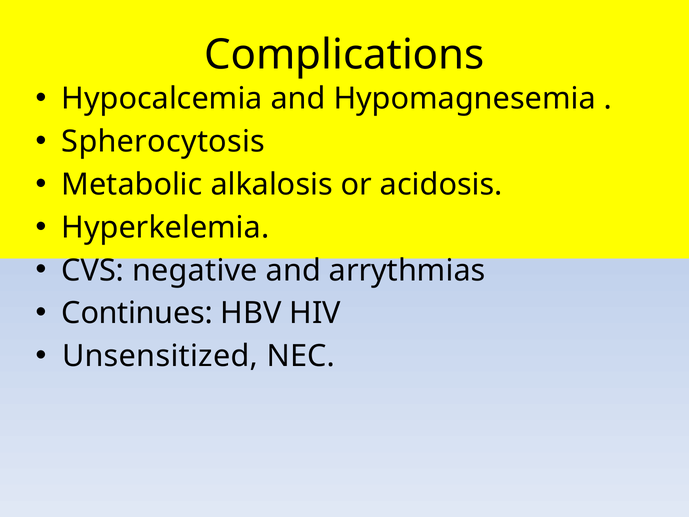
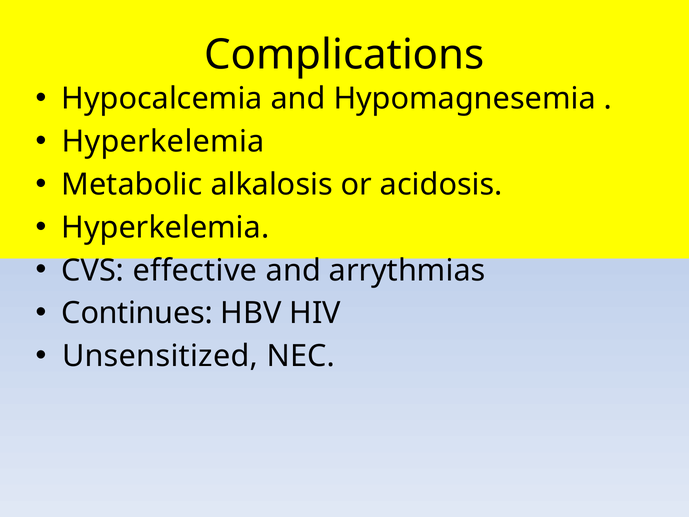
Spherocytosis at (163, 142): Spherocytosis -> Hyperkelemia
negative: negative -> effective
